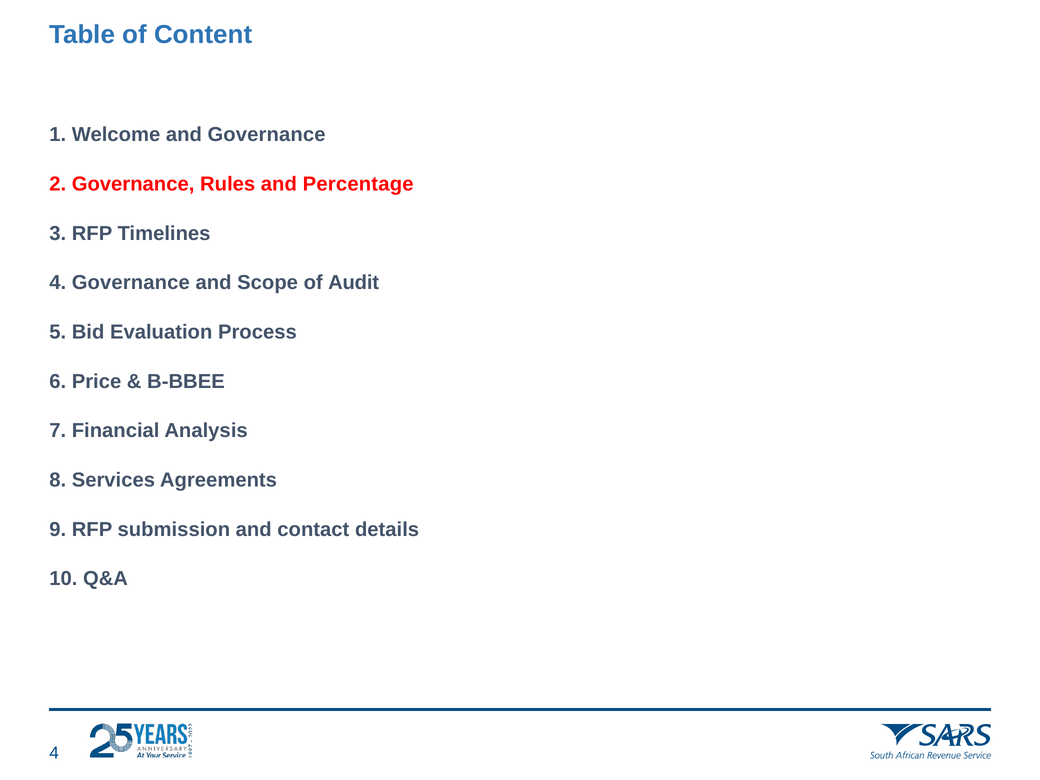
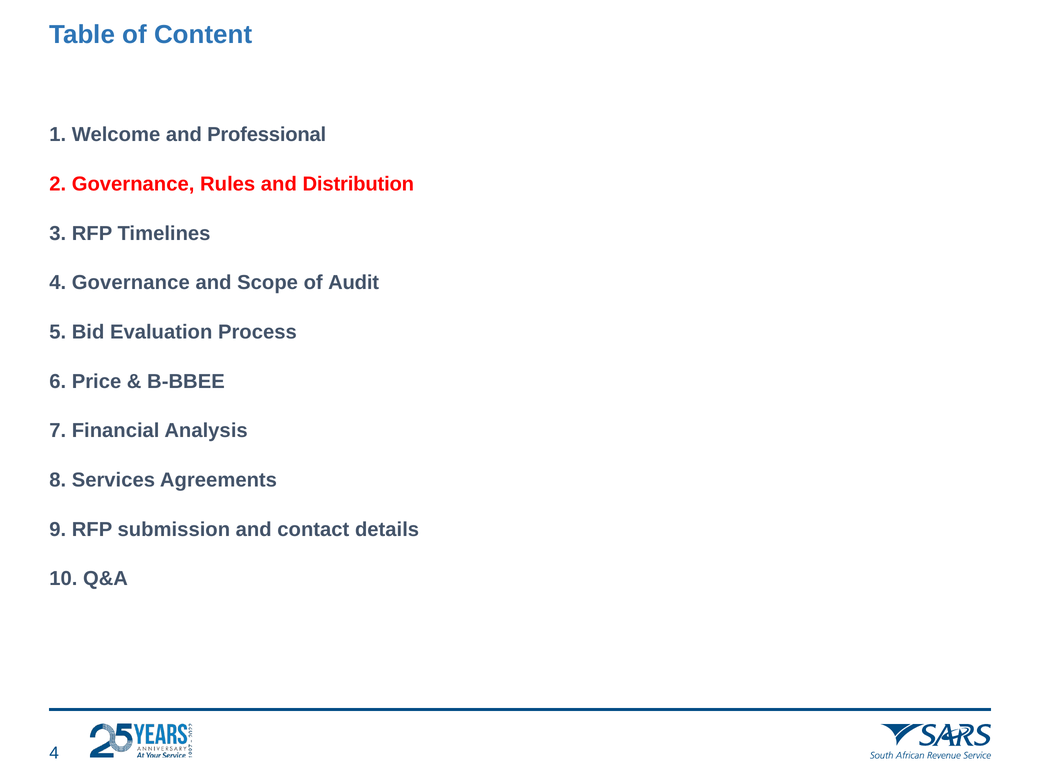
and Governance: Governance -> Professional
Percentage: Percentage -> Distribution
